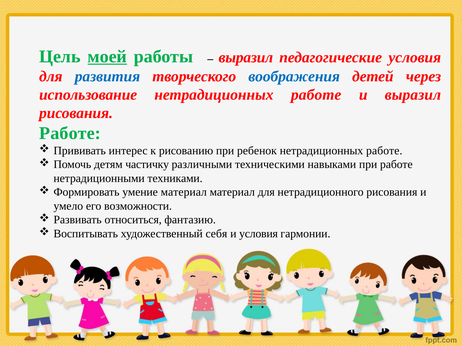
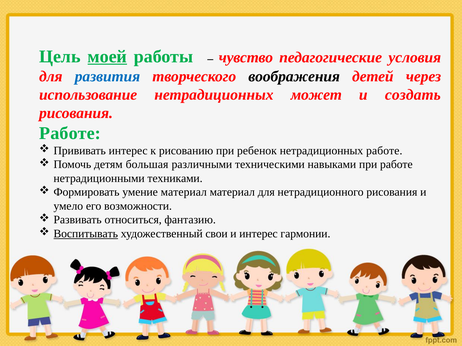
выразил at (246, 57): выразил -> чувство
воображения colour: blue -> black
использование нетрадиционных работе: работе -> может
и выразил: выразил -> создать
частичку: частичку -> большая
Воспитывать underline: none -> present
себя: себя -> свои
и условия: условия -> интерес
